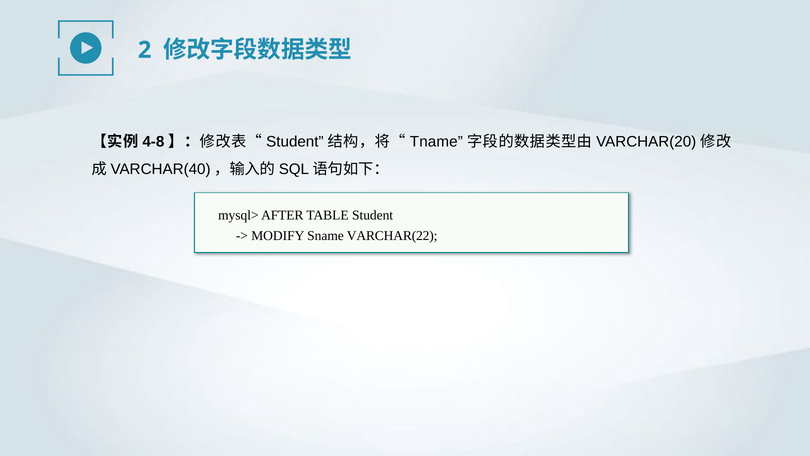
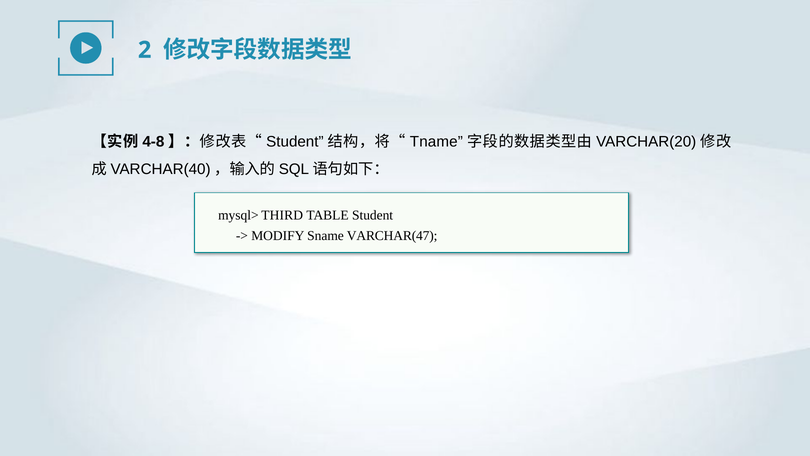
AFTER: AFTER -> THIRD
VARCHAR(22: VARCHAR(22 -> VARCHAR(47
